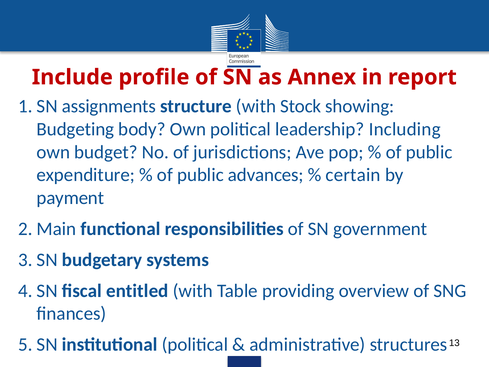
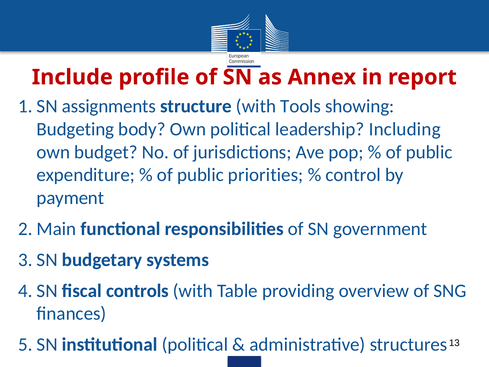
Stock: Stock -> Tools
advances: advances -> priorities
certain: certain -> control
entitled: entitled -> controls
